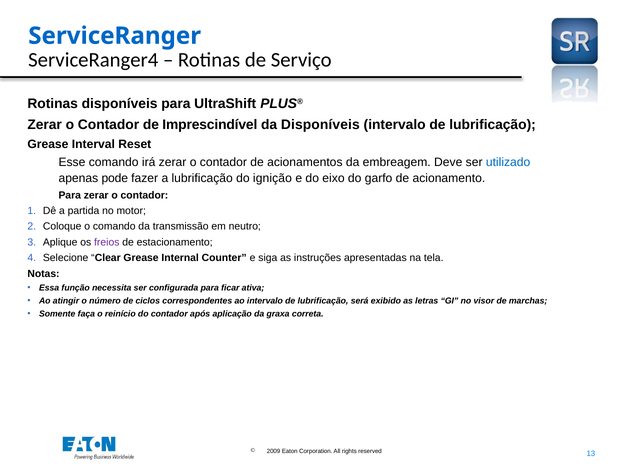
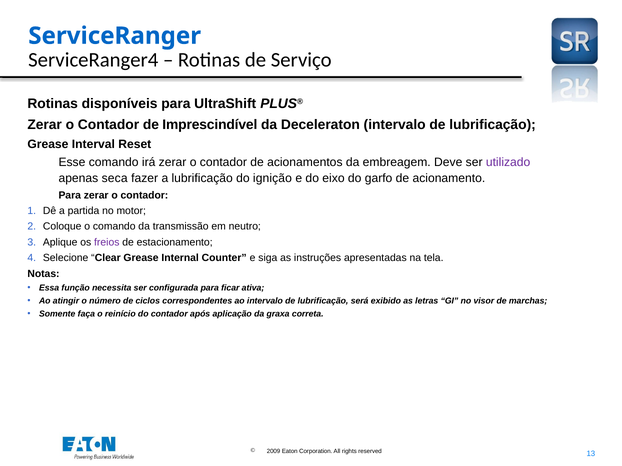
da Disponíveis: Disponíveis -> Deceleraton
utilizado colour: blue -> purple
pode: pode -> seca
